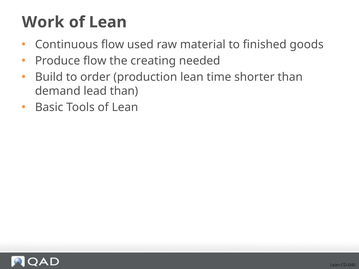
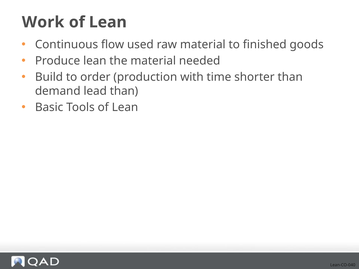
Produce flow: flow -> lean
the creating: creating -> material
production lean: lean -> with
